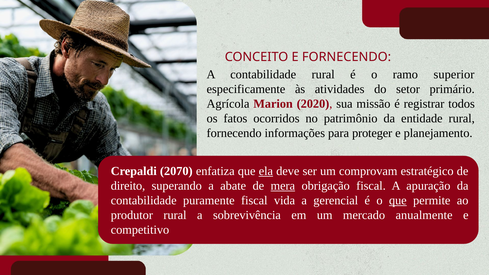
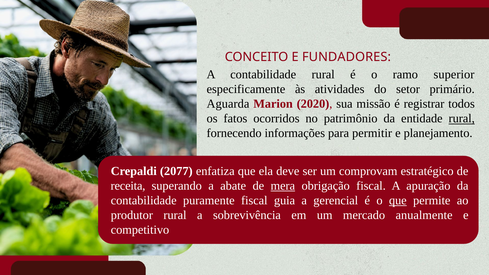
E FORNECENDO: FORNECENDO -> FUNDADORES
Agrícola: Agrícola -> Aguarda
rural at (462, 119) underline: none -> present
proteger: proteger -> permitir
2070: 2070 -> 2077
ela underline: present -> none
direito: direito -> receita
vida: vida -> guia
